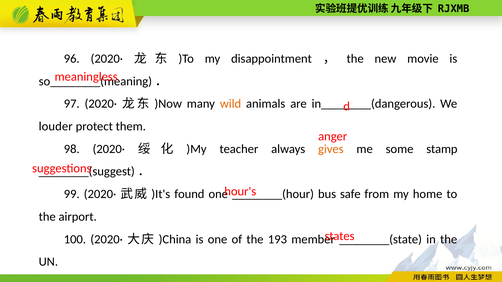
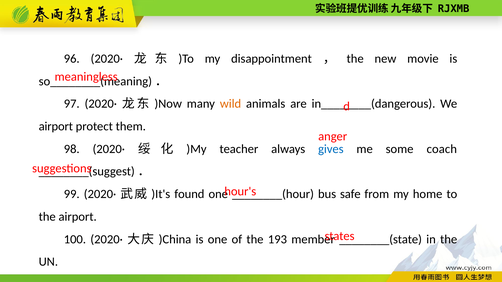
louder at (56, 127): louder -> airport
gives colour: orange -> blue
stamp: stamp -> coach
